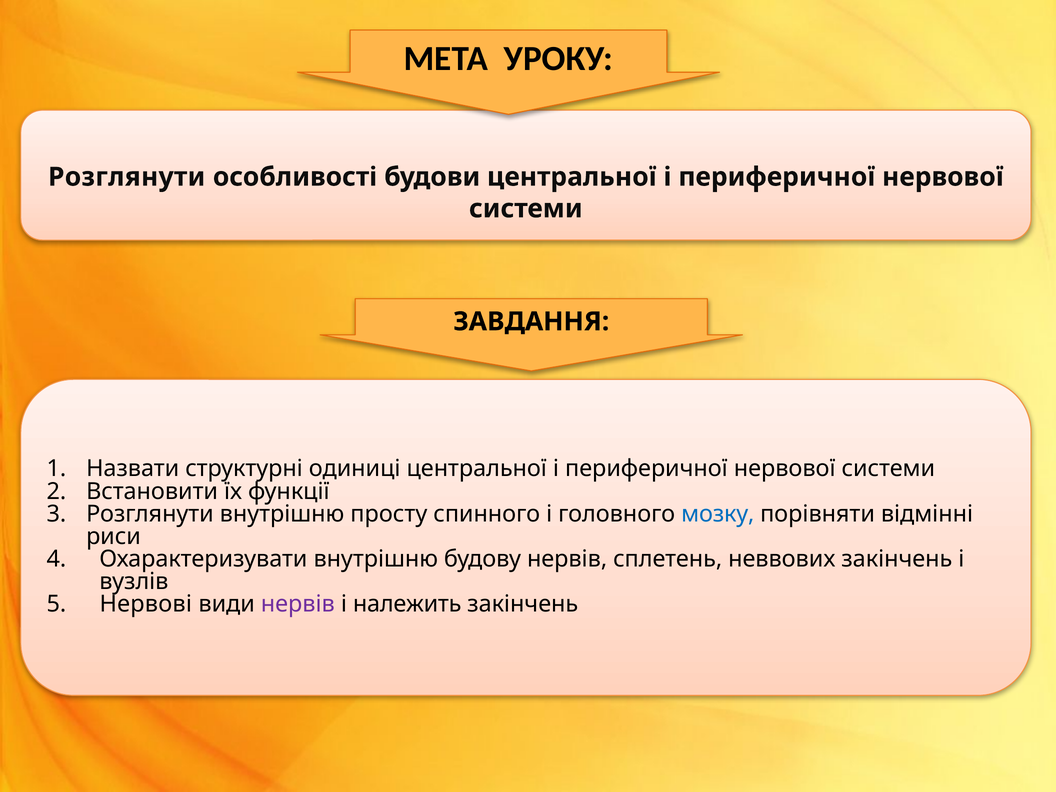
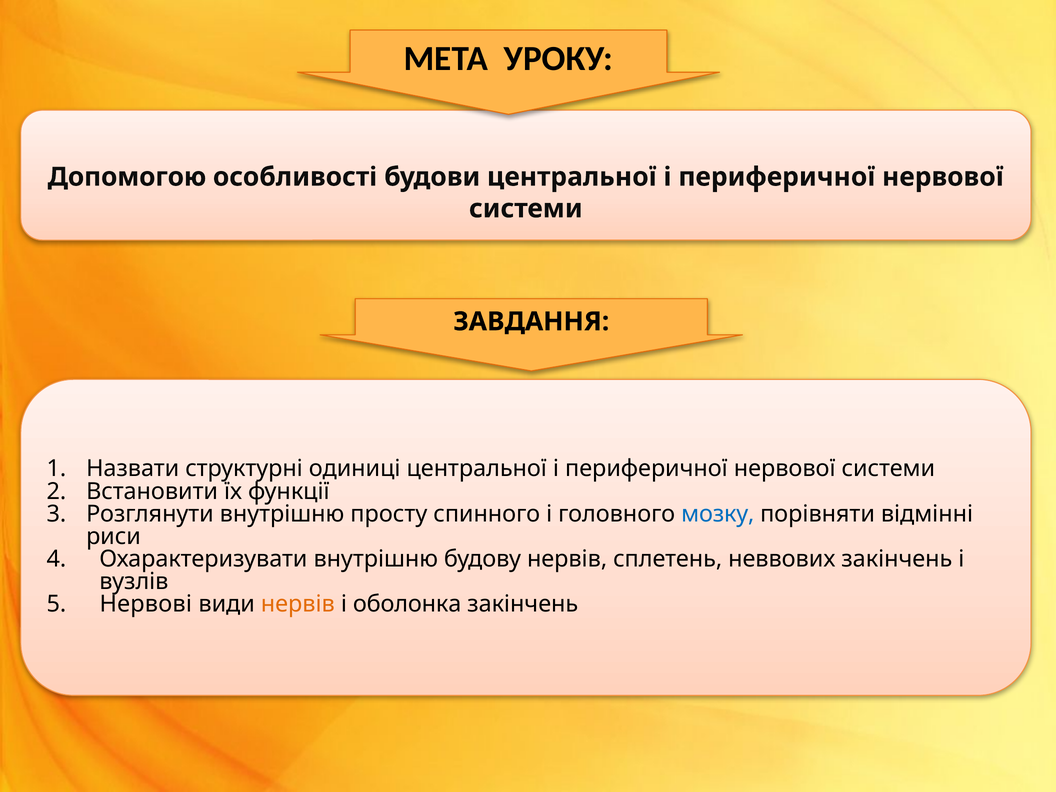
Розглянути at (127, 177): Розглянути -> Допомогою
нервів at (298, 604) colour: purple -> orange
належить: належить -> оболонка
